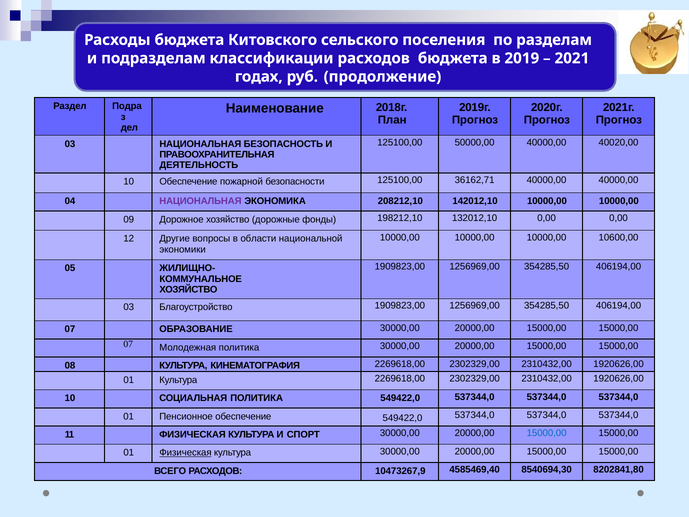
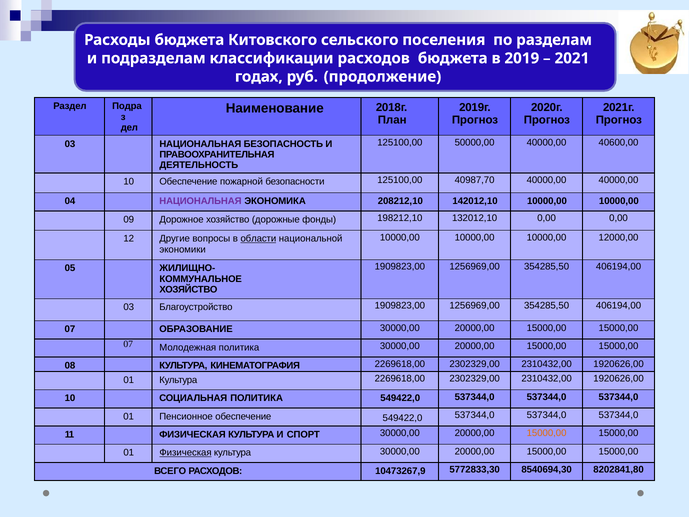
40020,00: 40020,00 -> 40600,00
36162,71: 36162,71 -> 40987,70
10600,00: 10600,00 -> 12000,00
области underline: none -> present
15000,00 at (547, 433) colour: blue -> orange
4585469,40: 4585469,40 -> 5772833,30
